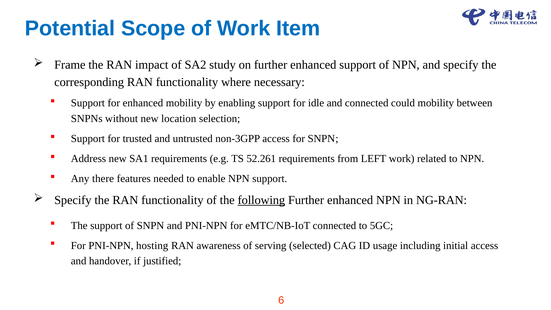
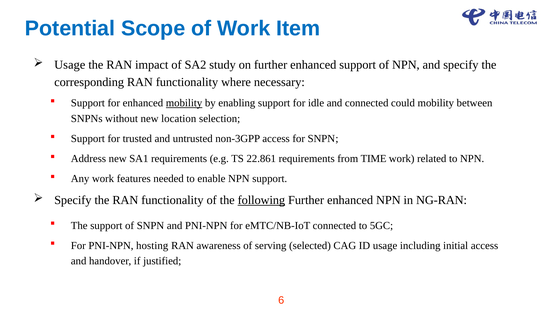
Frame at (70, 65): Frame -> Usage
mobility at (184, 103) underline: none -> present
52.261: 52.261 -> 22.861
LEFT: LEFT -> TIME
Any there: there -> work
